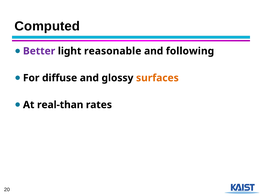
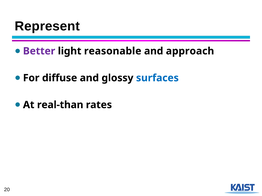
Computed: Computed -> Represent
following: following -> approach
surfaces colour: orange -> blue
